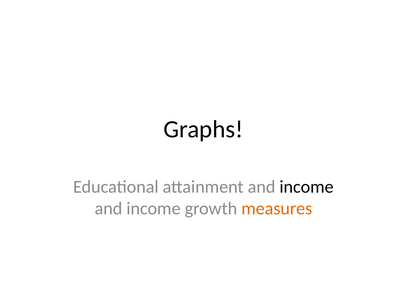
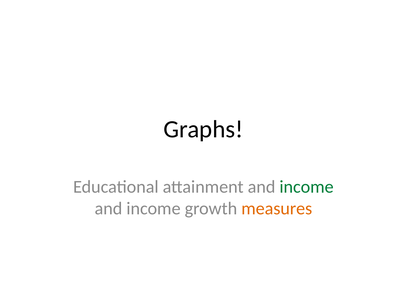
income at (307, 187) colour: black -> green
